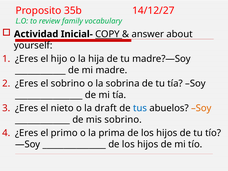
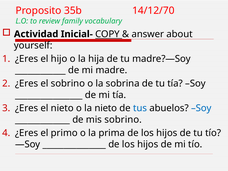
14/12/27: 14/12/27 -> 14/12/70
la draft: draft -> nieto
Soy at (201, 108) colour: orange -> blue
